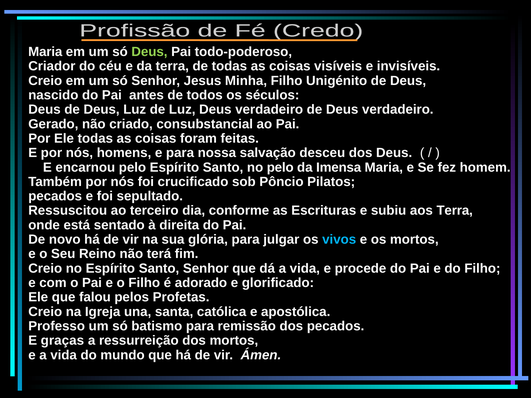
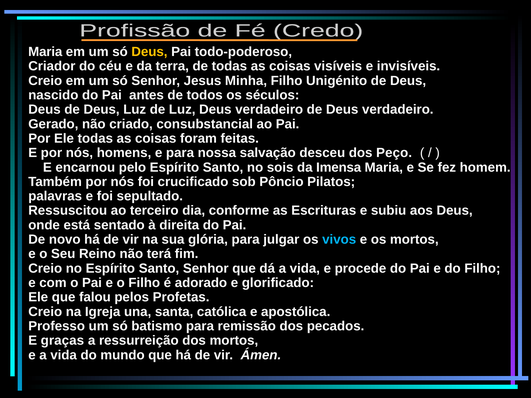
Deus at (149, 52) colour: light green -> yellow
dos Deus: Deus -> Peço
no pelo: pelo -> sois
pecados at (55, 196): pecados -> palavras
aos Terra: Terra -> Deus
